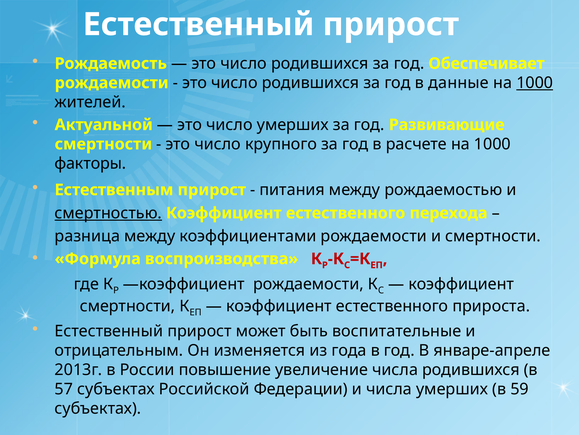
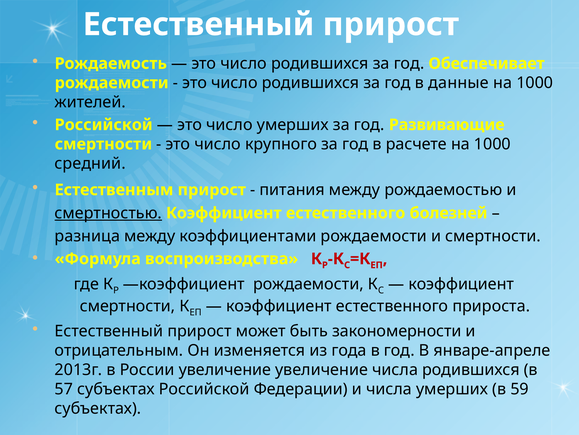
1000 at (535, 83) underline: present -> none
Актуальной at (104, 125): Актуальной -> Российской
факторы: факторы -> средний
перехода: перехода -> болезней
воспитательные: воспитательные -> закономерности
России повышение: повышение -> увеличение
